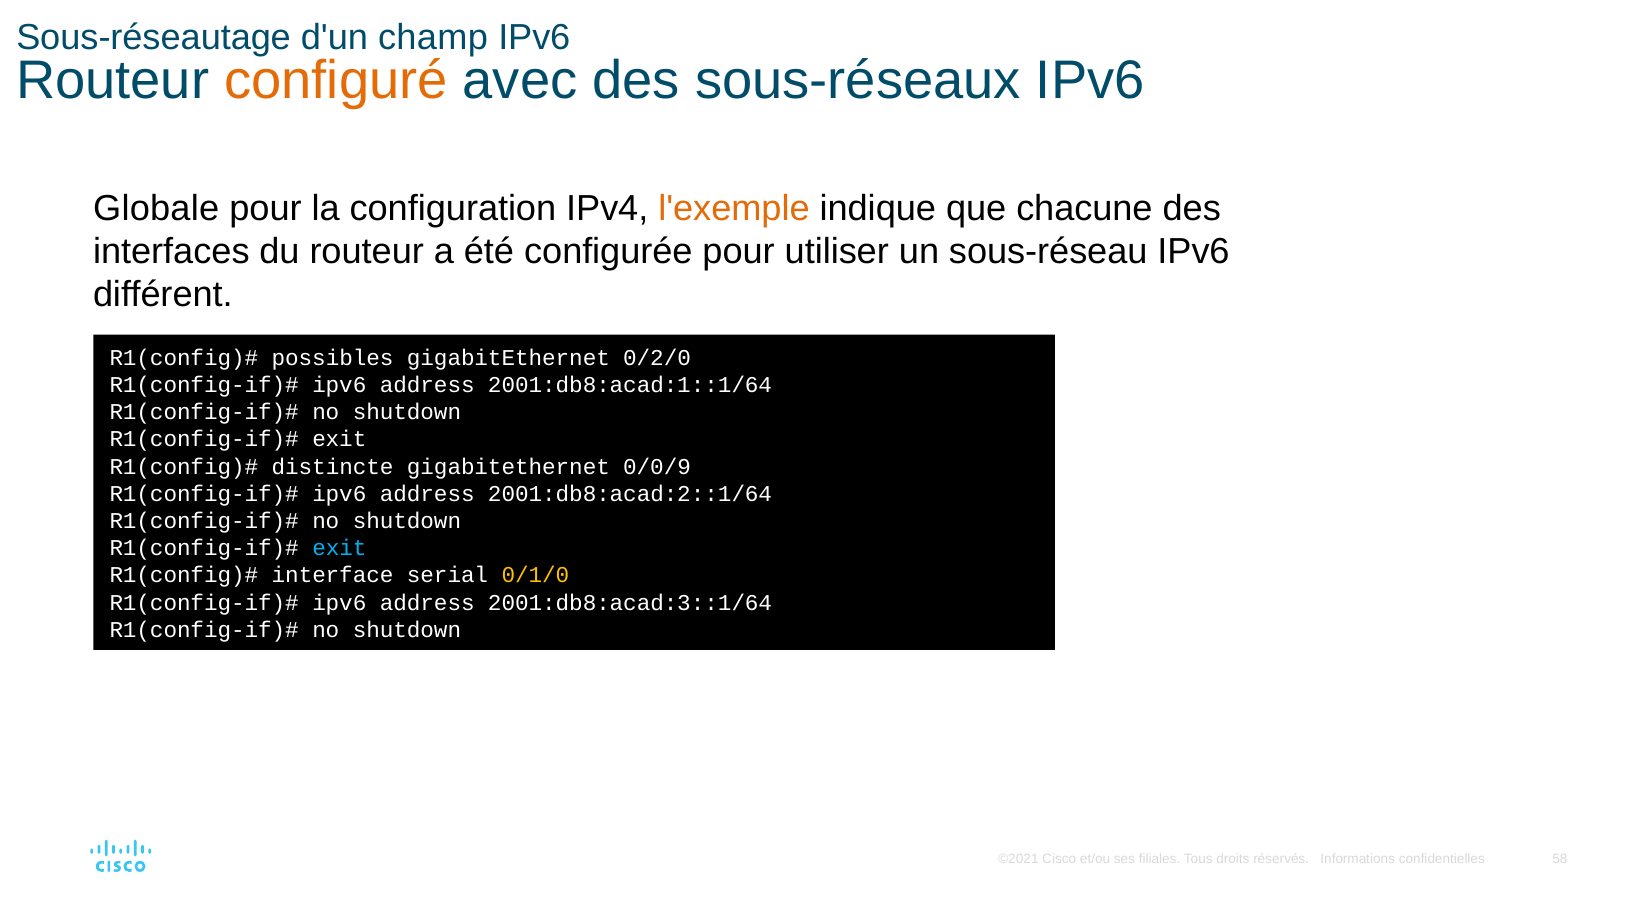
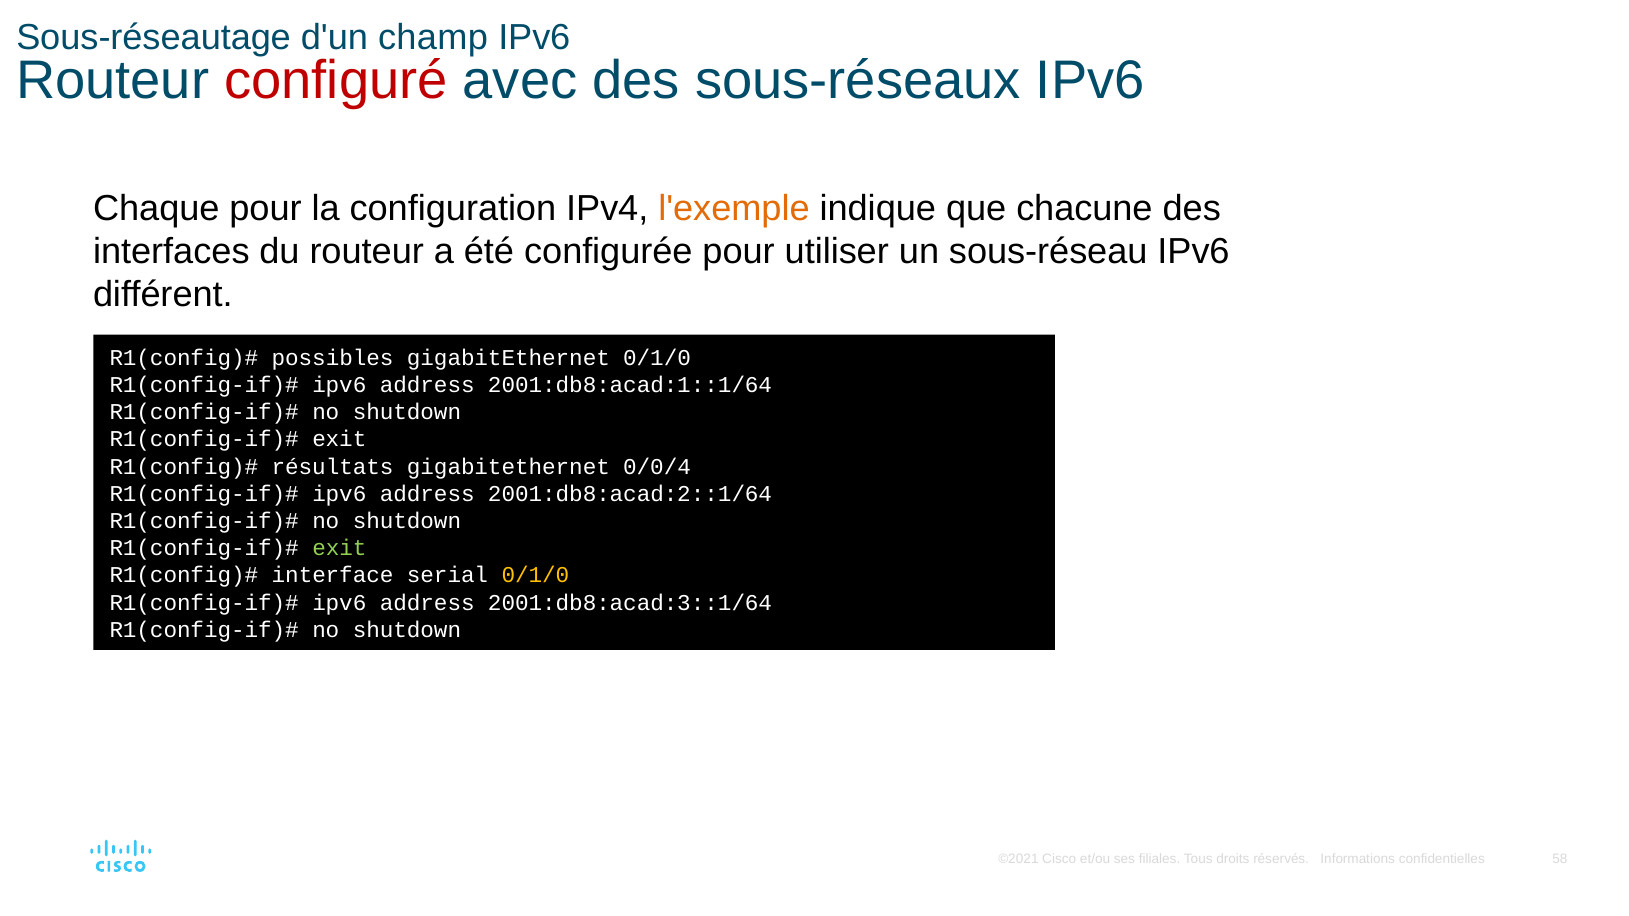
configuré colour: orange -> red
Globale: Globale -> Chaque
gigabitEthernet 0/2/0: 0/2/0 -> 0/1/0
distincte: distincte -> résultats
0/0/9: 0/0/9 -> 0/0/4
exit at (339, 548) colour: light blue -> light green
